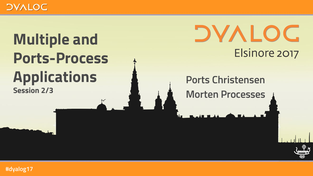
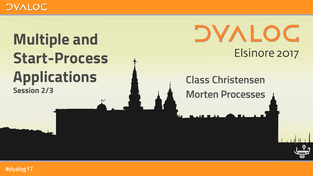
Ports-Process: Ports-Process -> Start-Process
Ports: Ports -> Class
